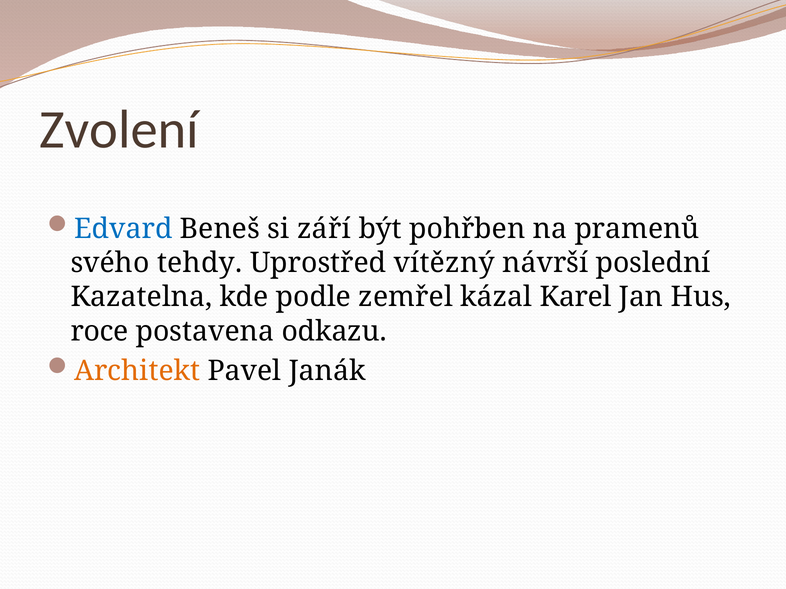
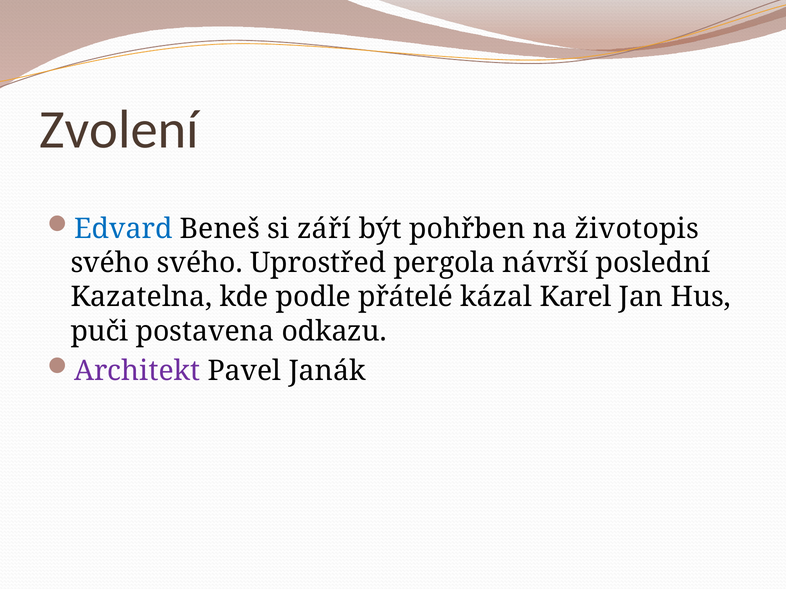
pramenů: pramenů -> životopis
svého tehdy: tehdy -> svého
vítězný: vítězný -> pergola
zemřel: zemřel -> přátelé
roce: roce -> puči
Architekt colour: orange -> purple
